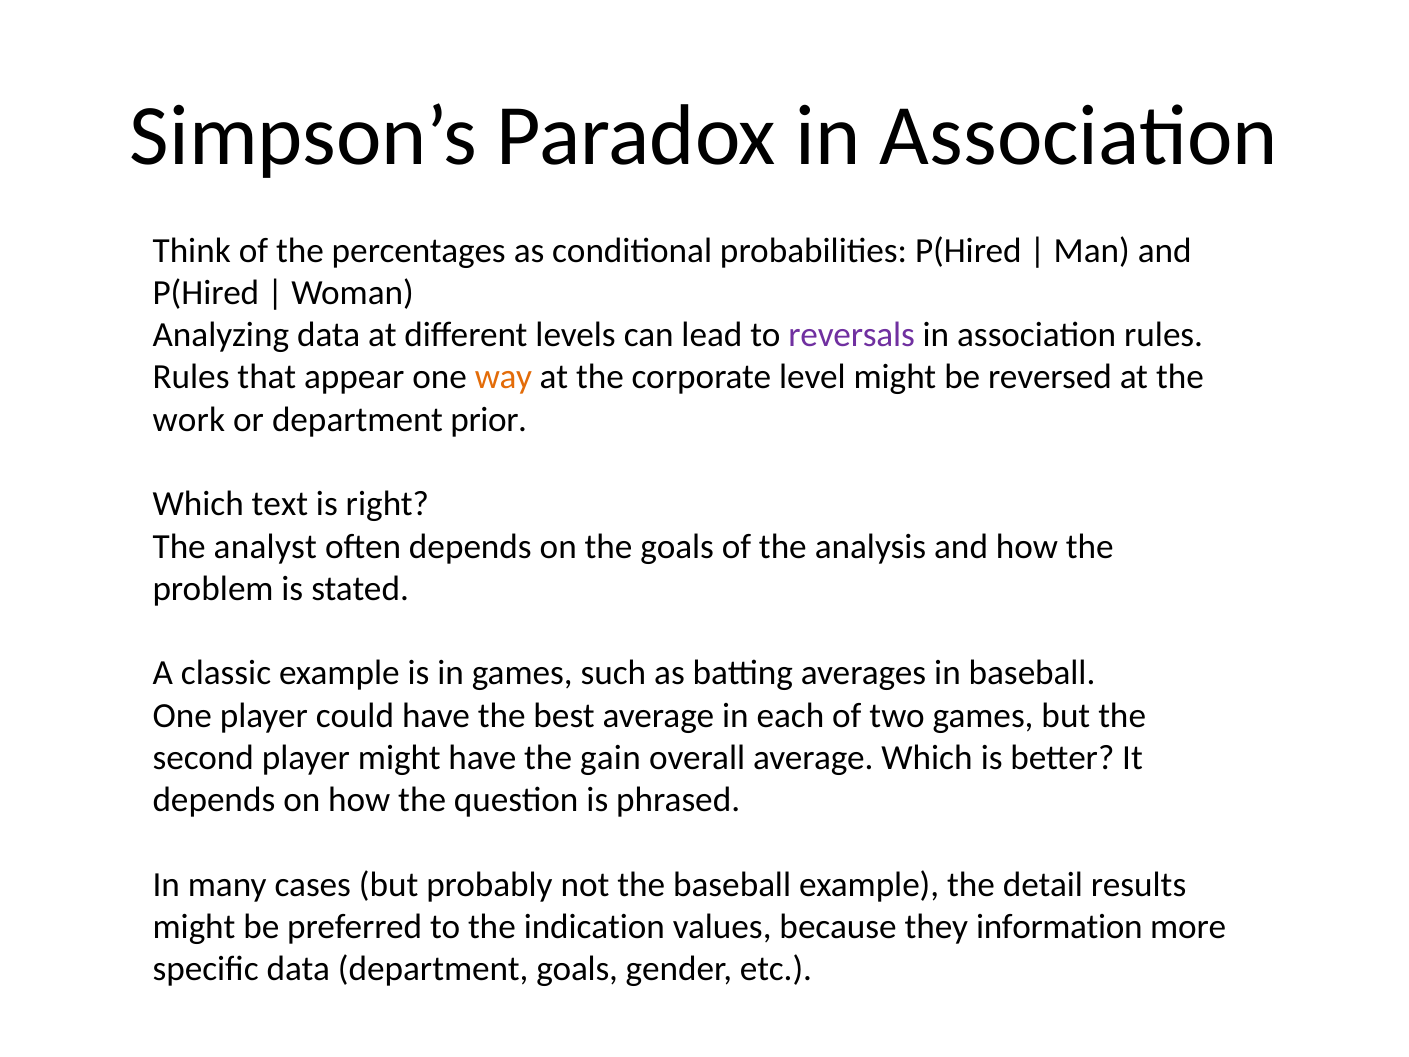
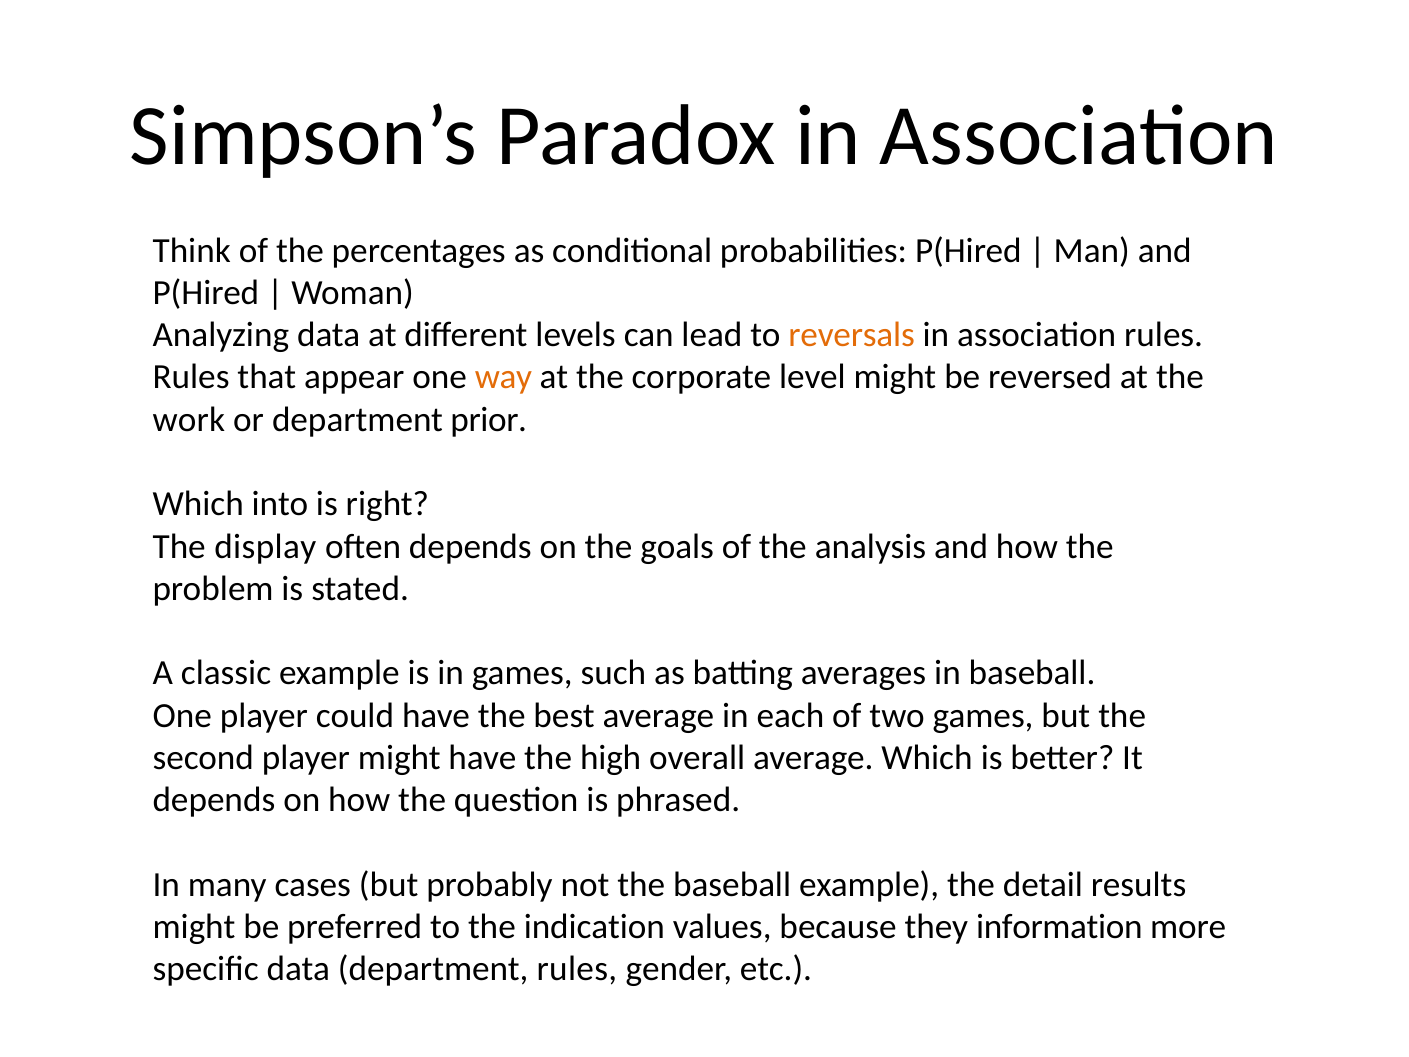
reversals colour: purple -> orange
text: text -> into
analyst: analyst -> display
gain: gain -> high
department goals: goals -> rules
